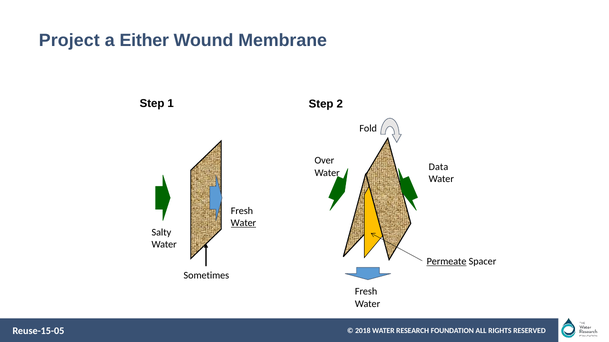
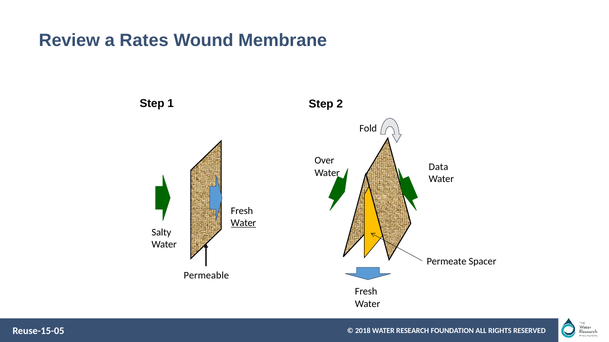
Project: Project -> Review
Either: Either -> Rates
Permeate underline: present -> none
Sometimes: Sometimes -> Permeable
